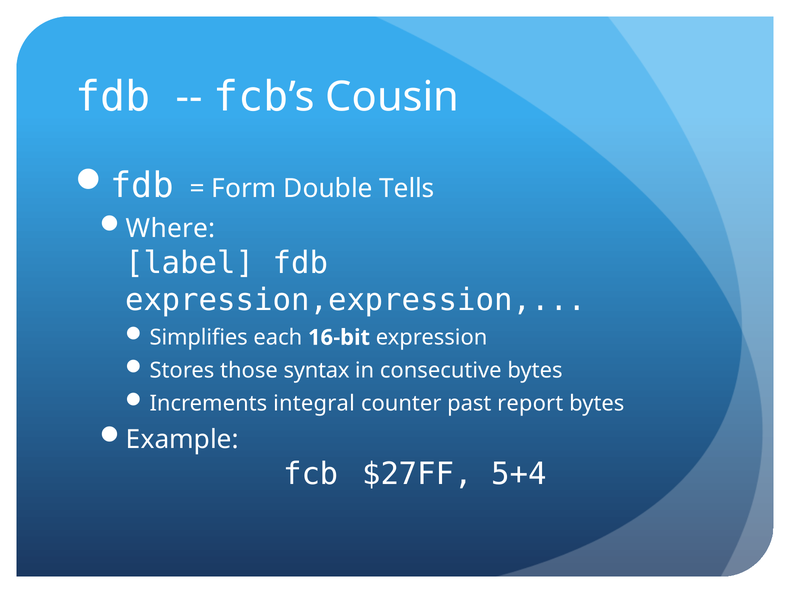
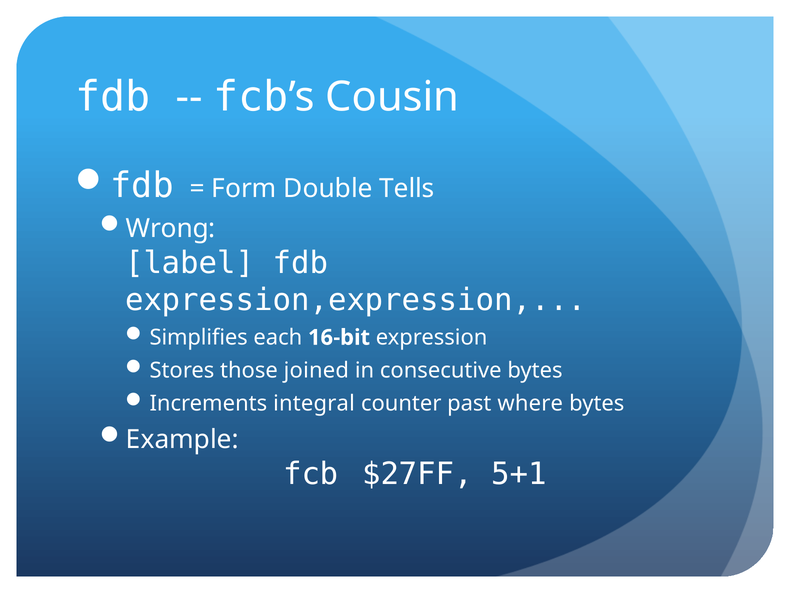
Where: Where -> Wrong
syntax: syntax -> joined
report: report -> where
5+4: 5+4 -> 5+1
